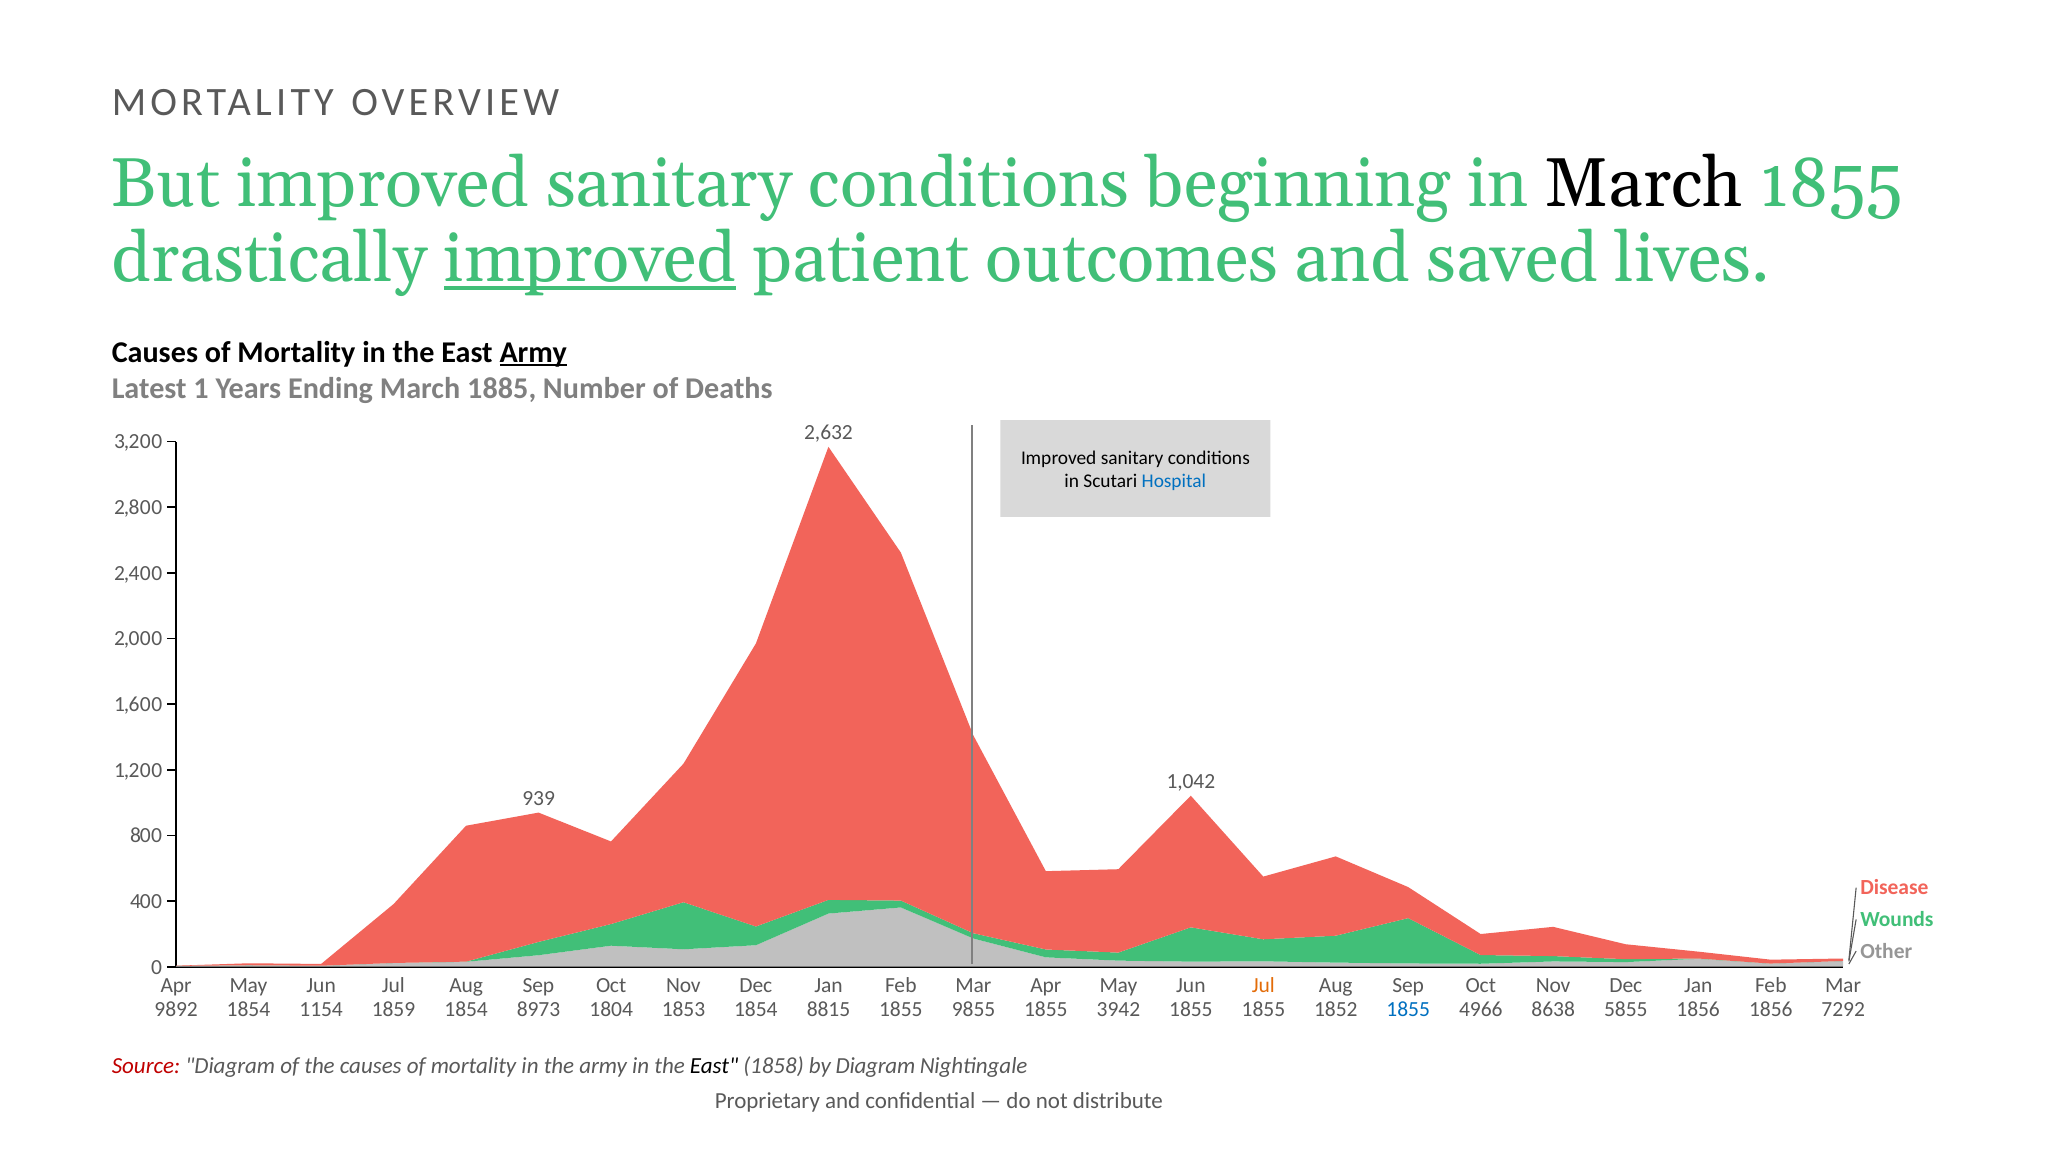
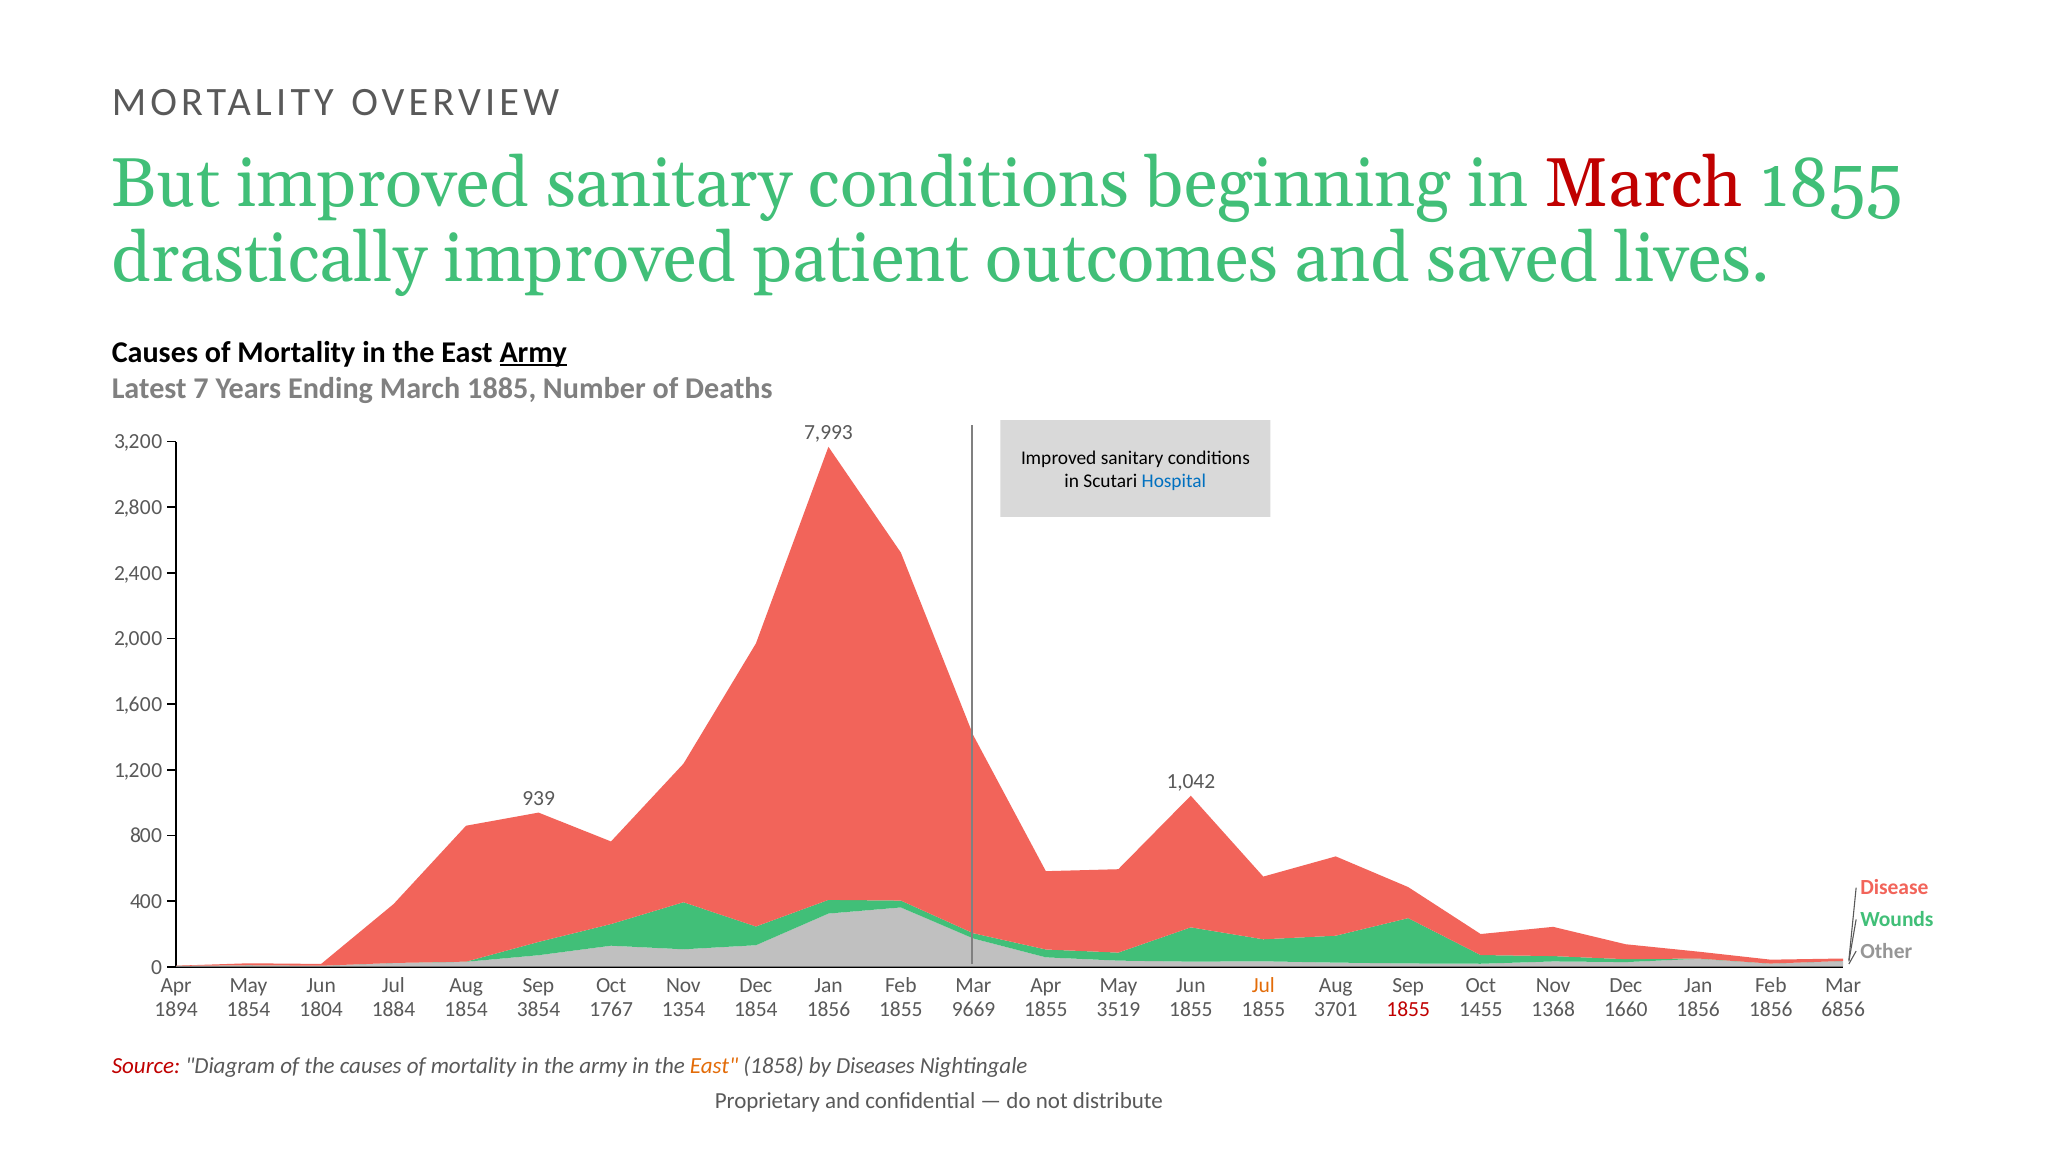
March at (1644, 184) colour: black -> red
improved at (590, 258) underline: present -> none
1: 1 -> 7
2,632: 2,632 -> 7,993
9892: 9892 -> 1894
1154: 1154 -> 1804
1859: 1859 -> 1884
8973: 8973 -> 3854
1804: 1804 -> 1767
1853: 1853 -> 1354
8815 at (829, 1009): 8815 -> 1856
9855: 9855 -> 9669
3942: 3942 -> 3519
1852: 1852 -> 3701
1855 at (1408, 1009) colour: blue -> red
4966: 4966 -> 1455
8638: 8638 -> 1368
5855: 5855 -> 1660
7292: 7292 -> 6856
East at (714, 1066) colour: black -> orange
by Diagram: Diagram -> Diseases
